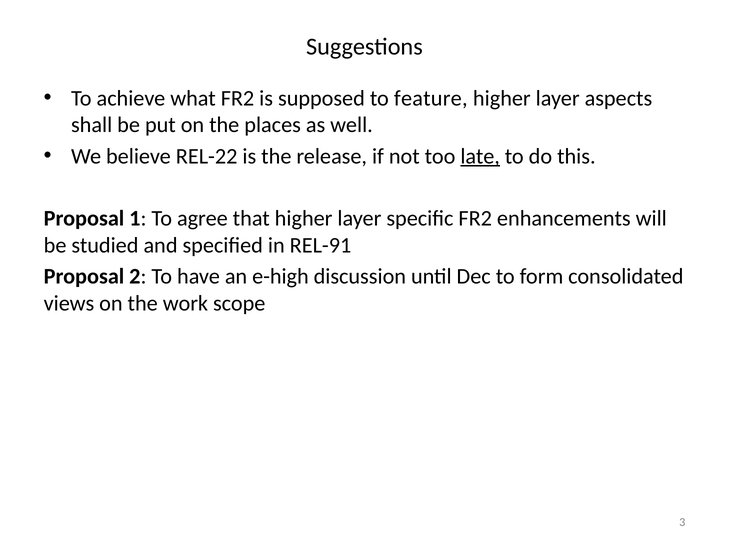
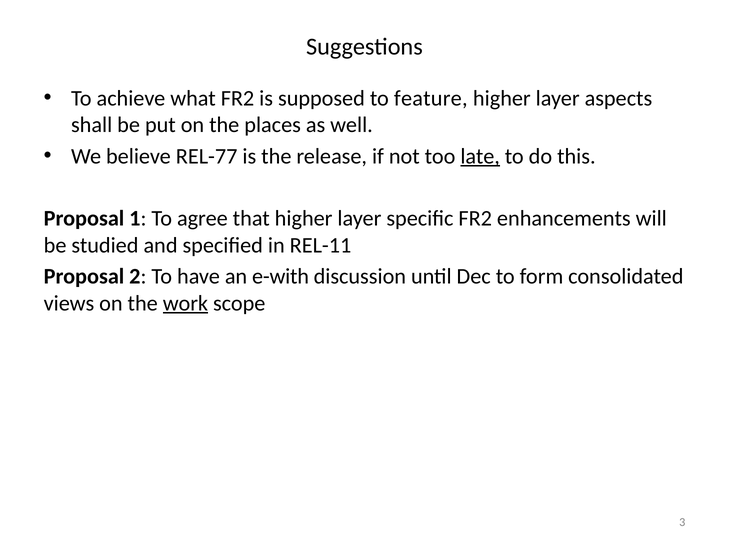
REL-22: REL-22 -> REL-77
REL-91: REL-91 -> REL-11
e-high: e-high -> e-with
work underline: none -> present
